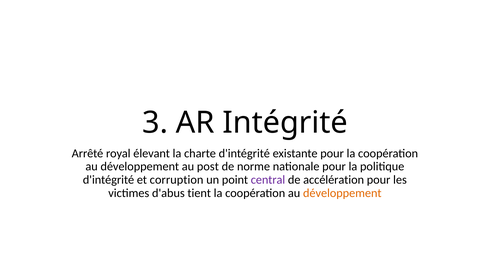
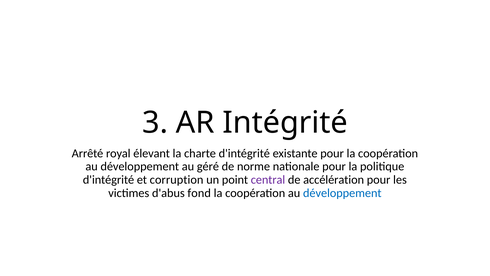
post: post -> géré
tient: tient -> fond
développement at (342, 193) colour: orange -> blue
